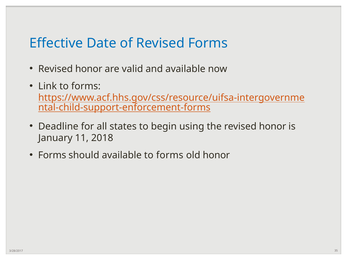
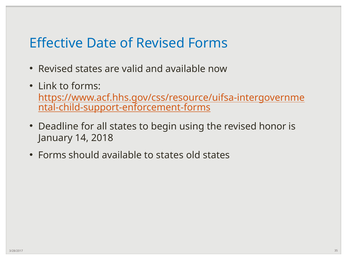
honor at (89, 69): honor -> states
11: 11 -> 14
forms at (170, 155): forms -> states
old honor: honor -> states
